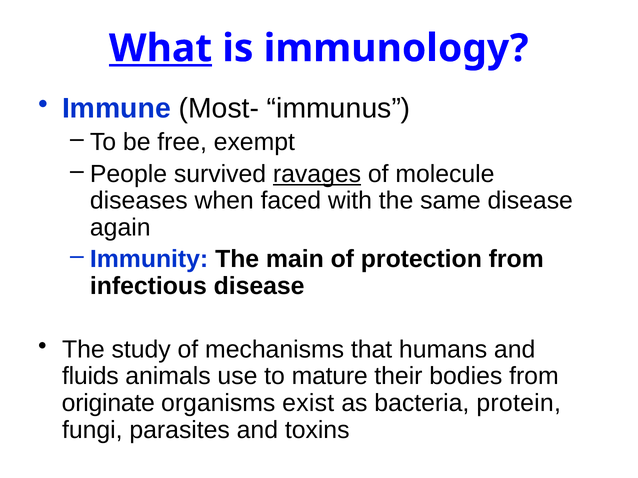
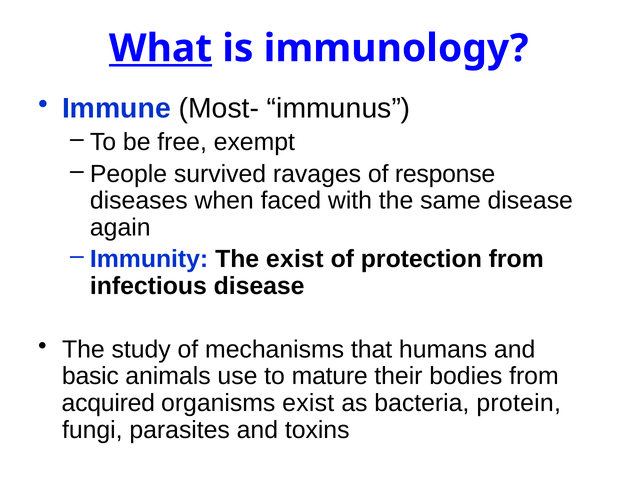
ravages underline: present -> none
molecule: molecule -> response
The main: main -> exist
fluids: fluids -> basic
originate: originate -> acquired
